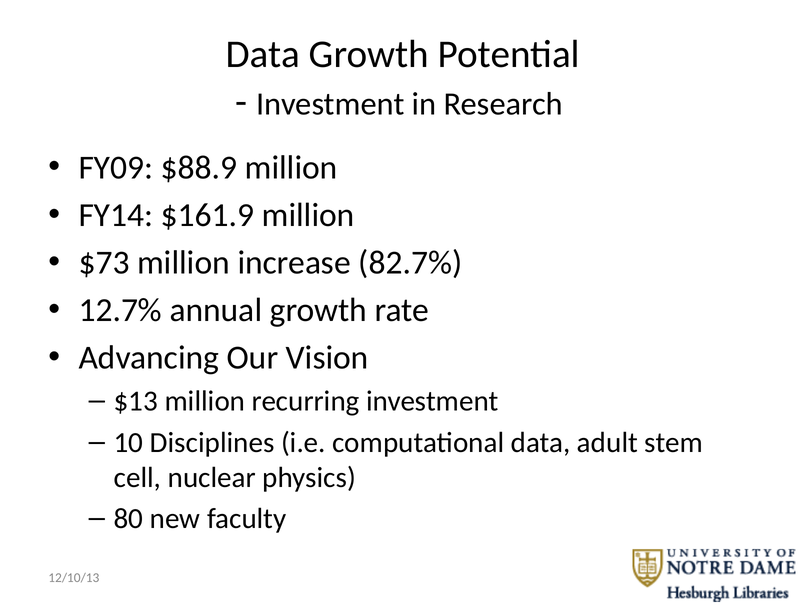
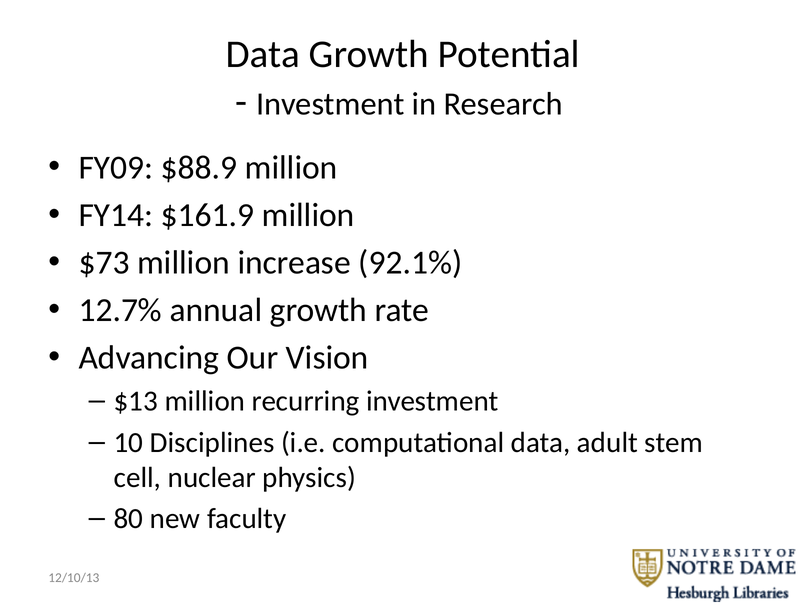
82.7%: 82.7% -> 92.1%
